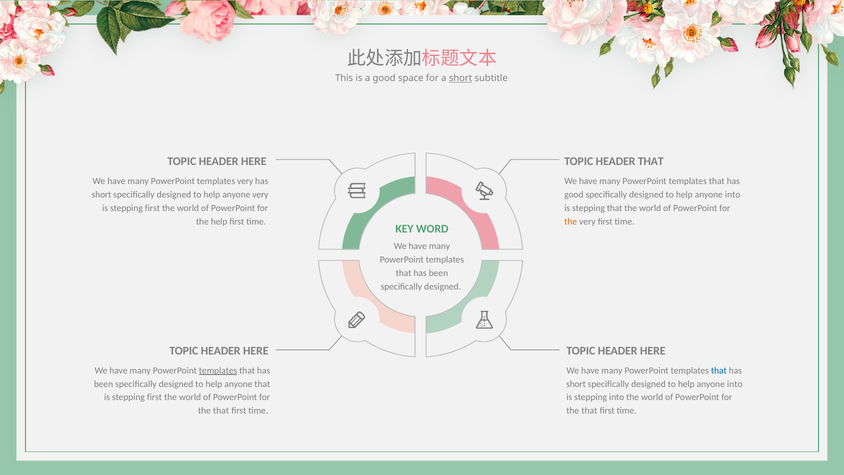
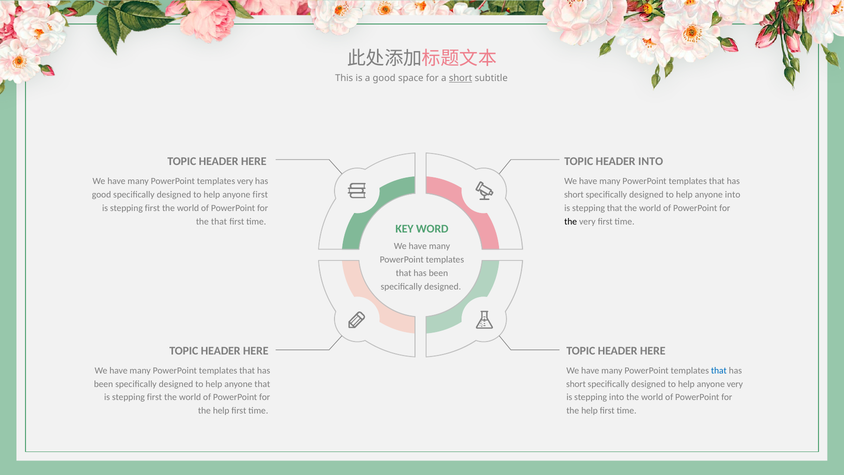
HEADER THAT: THAT -> INTO
short at (102, 195): short -> good
anyone very: very -> first
good at (574, 195): good -> short
the help: help -> that
the at (571, 221) colour: orange -> black
templates at (218, 370) underline: present -> none
into at (735, 384): into -> very
that at (221, 411): that -> help
that at (589, 411): that -> help
